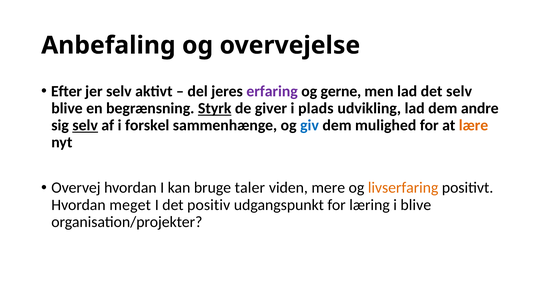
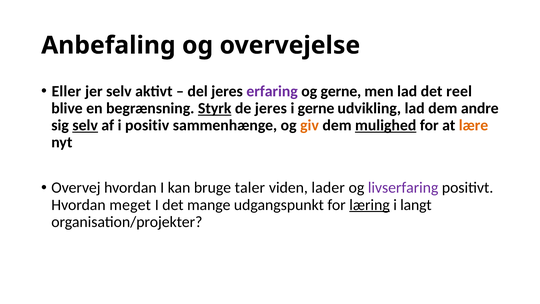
Efter: Efter -> Eller
det selv: selv -> reel
de giver: giver -> jeres
i plads: plads -> gerne
forskel: forskel -> positiv
giv colour: blue -> orange
mulighed underline: none -> present
mere: mere -> lader
livserfaring colour: orange -> purple
positiv: positiv -> mange
læring underline: none -> present
i blive: blive -> langt
